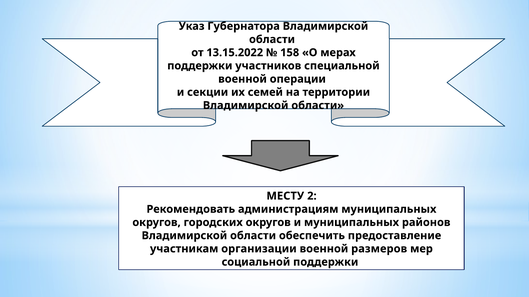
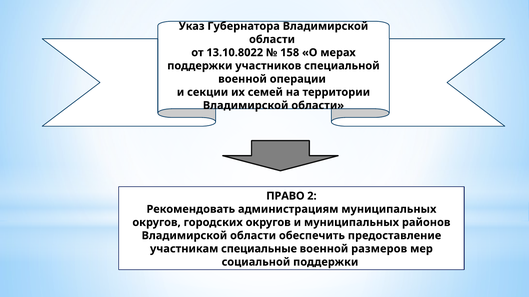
13.15.2022: 13.15.2022 -> 13.10.8022
МЕСТУ: МЕСТУ -> ПРАВО
организации: организации -> специальные
